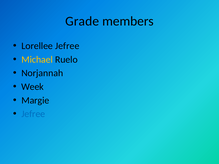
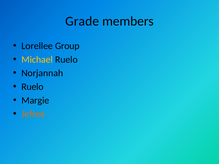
Lorellee Jefree: Jefree -> Group
Week at (32, 87): Week -> Ruelo
Jefree at (33, 114) colour: blue -> orange
